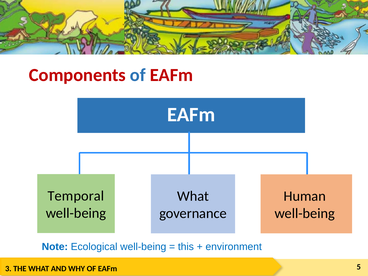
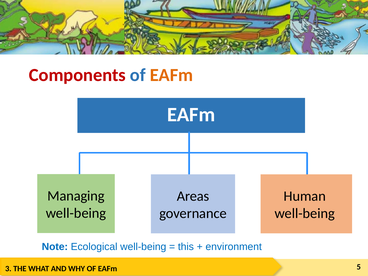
EAFm at (171, 75) colour: red -> orange
Temporal: Temporal -> Managing
What at (193, 196): What -> Areas
